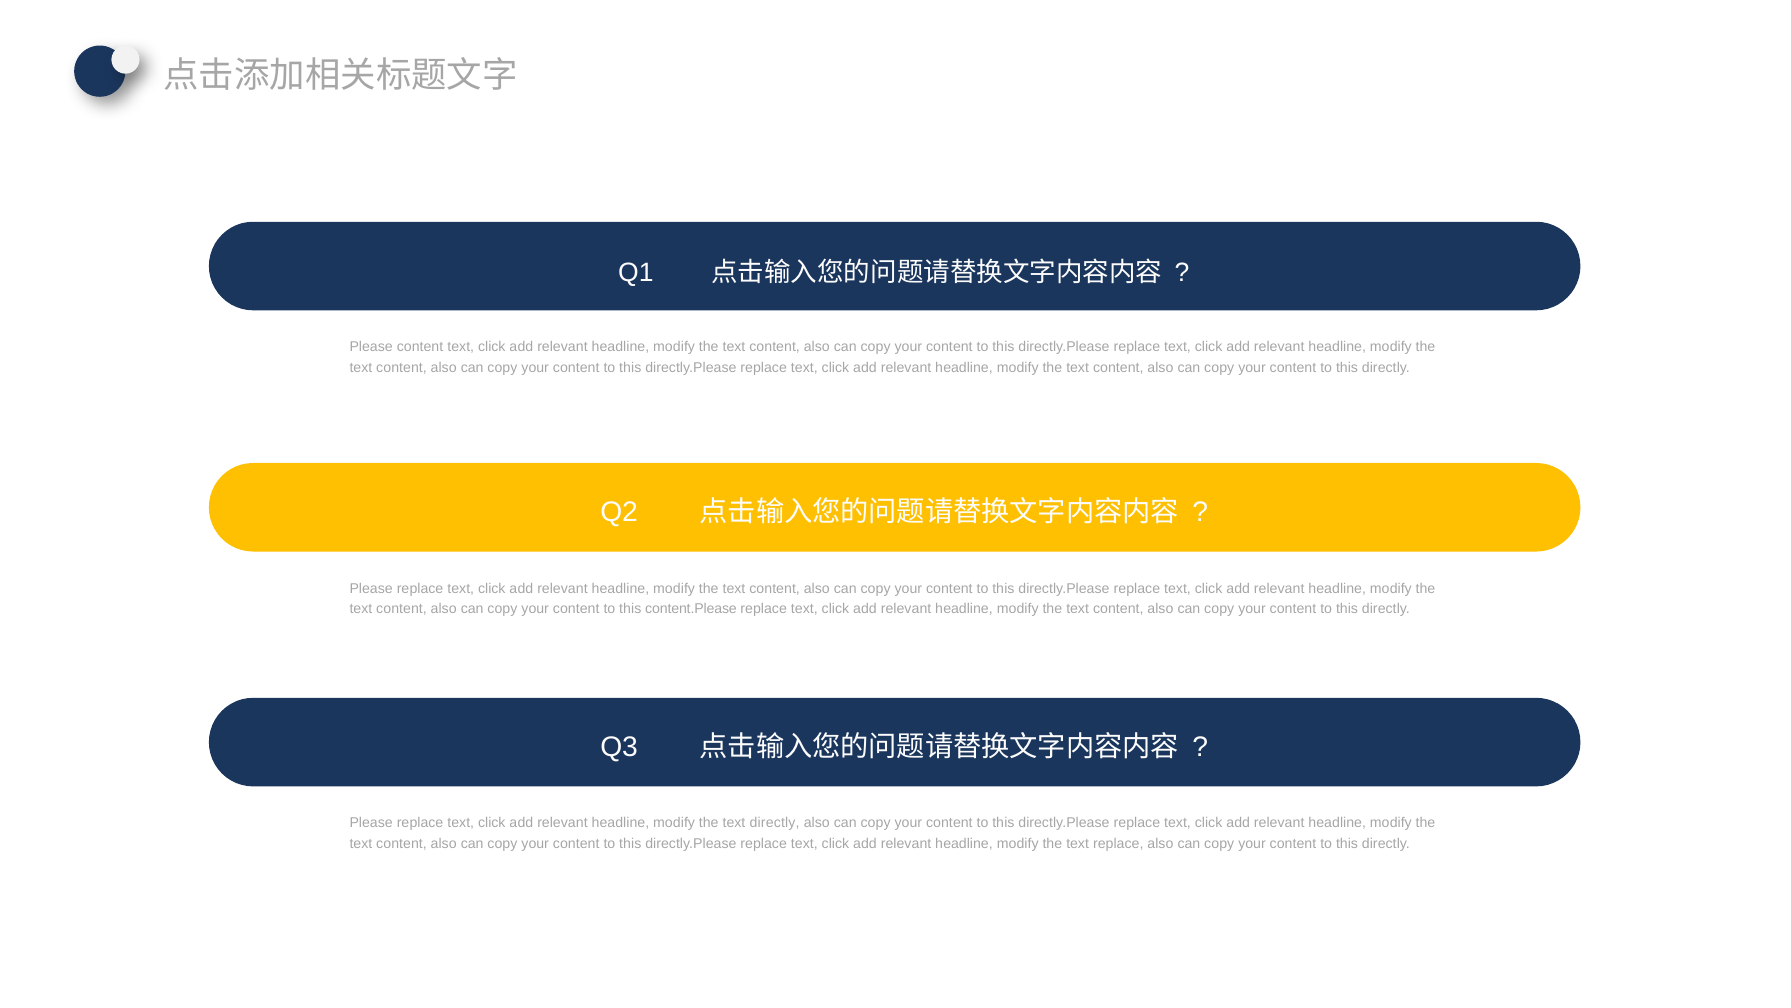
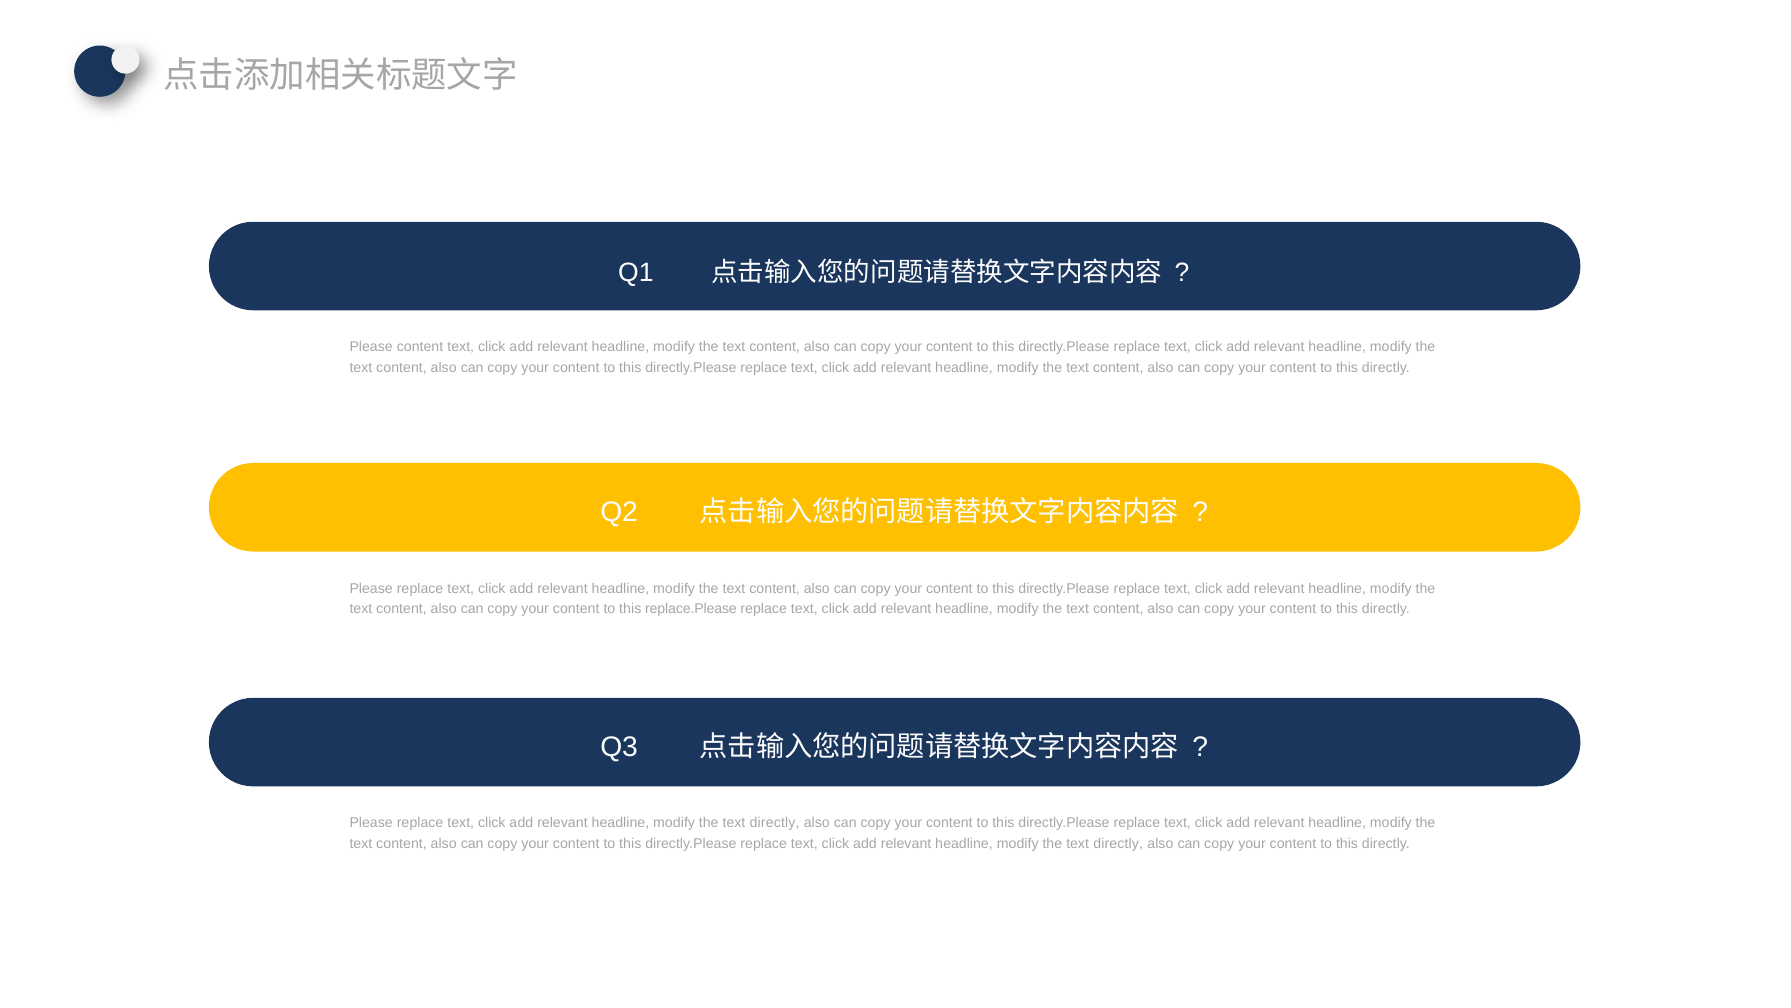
content.Please: content.Please -> replace.Please
replace at (1118, 843): replace -> directly
